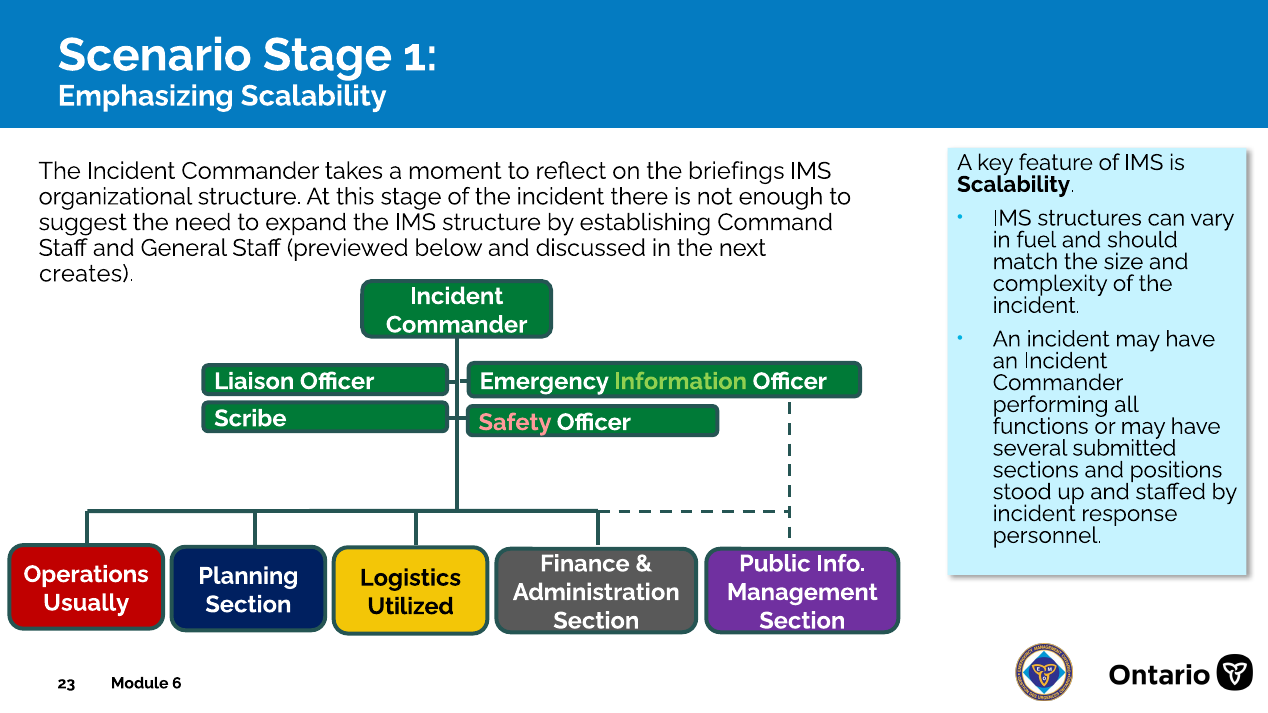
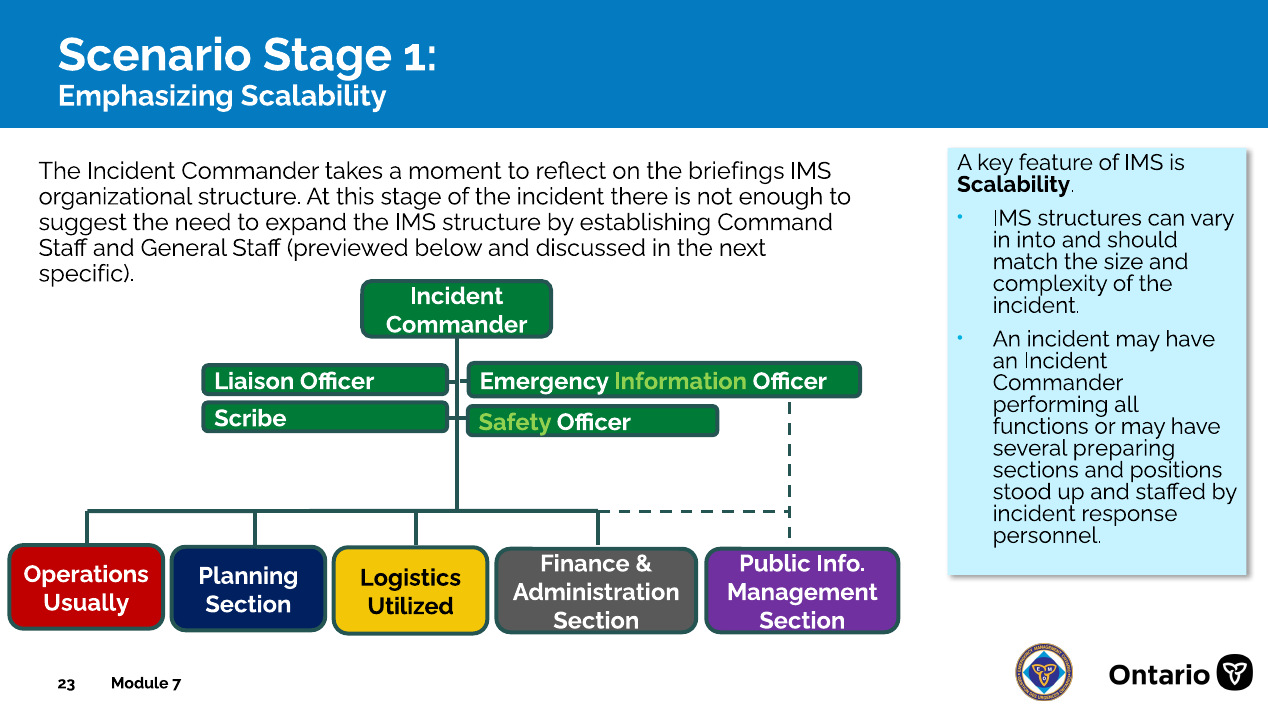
fuel: fuel -> into
creates: creates -> specific
Safety colour: pink -> light green
submitted: submitted -> preparing
6: 6 -> 7
